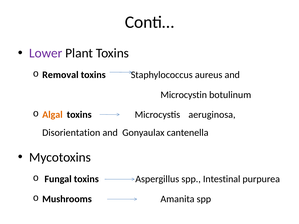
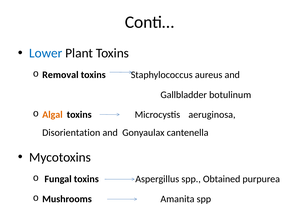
Lower colour: purple -> blue
Microcystin: Microcystin -> Gallbladder
Intestinal: Intestinal -> Obtained
